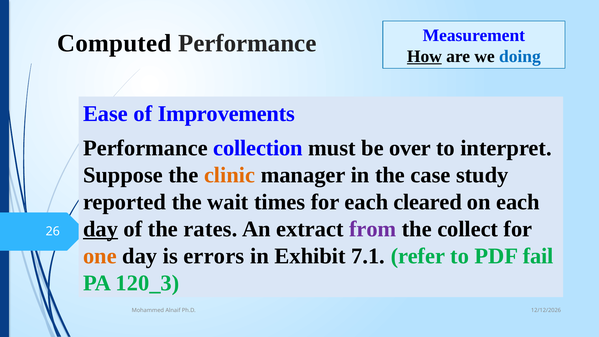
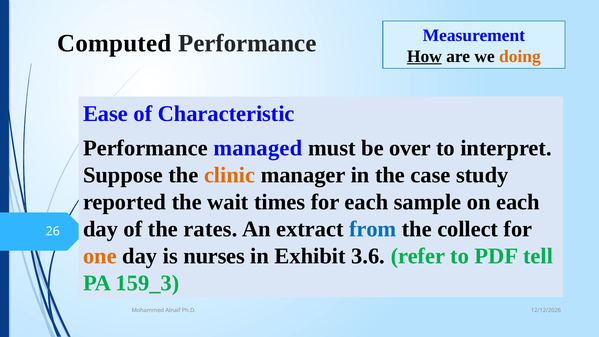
doing colour: blue -> orange
Improvements: Improvements -> Characteristic
collection: collection -> managed
cleared: cleared -> sample
day at (100, 229) underline: present -> none
from colour: purple -> blue
errors: errors -> nurses
7.1: 7.1 -> 3.6
fail: fail -> tell
120_3: 120_3 -> 159_3
